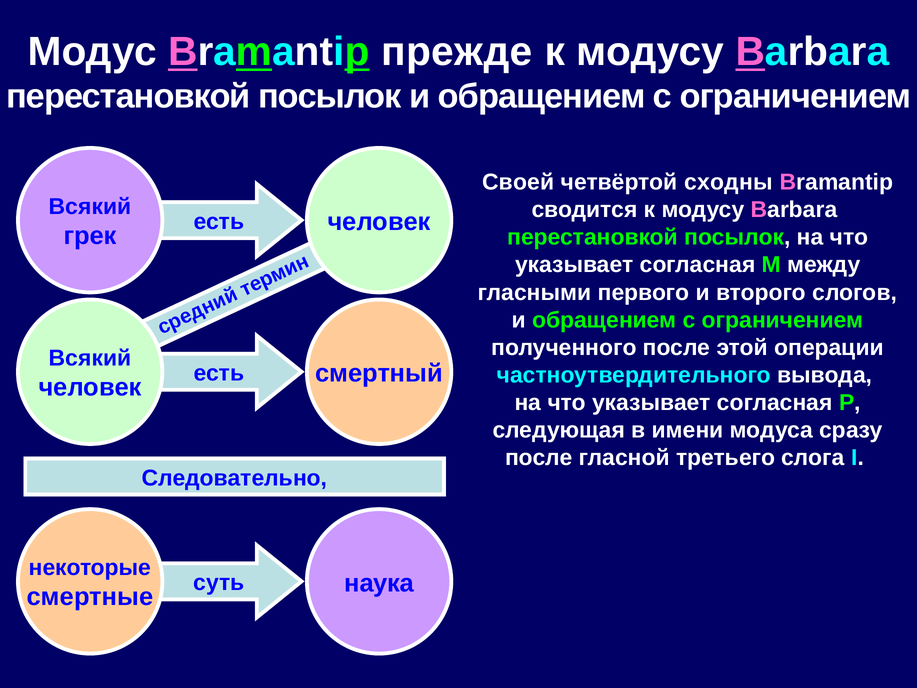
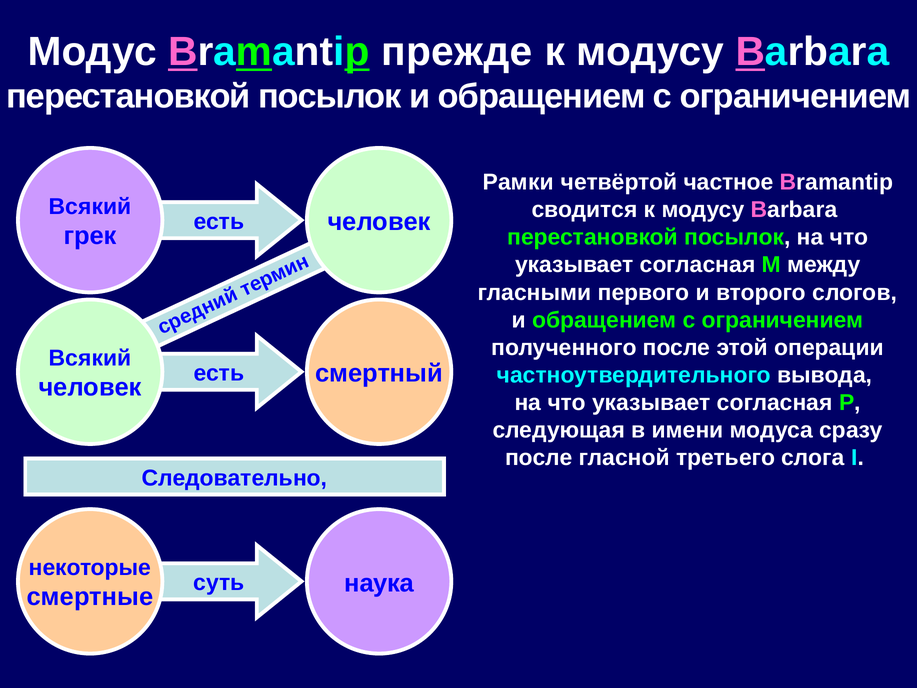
Своей: Своей -> Рамки
сходны: сходны -> частное
